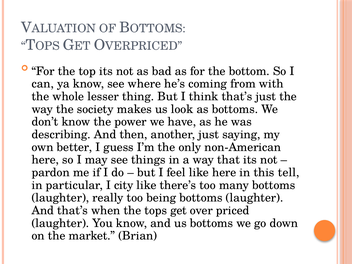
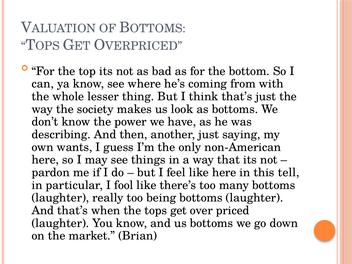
better: better -> wants
city: city -> fool
